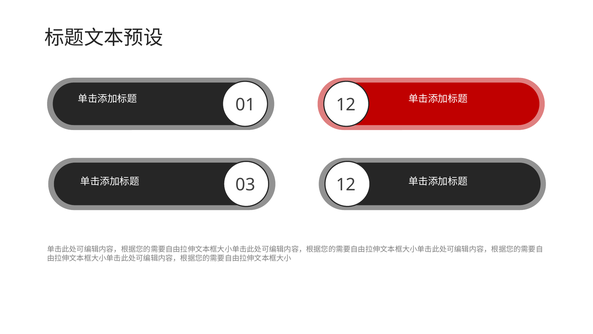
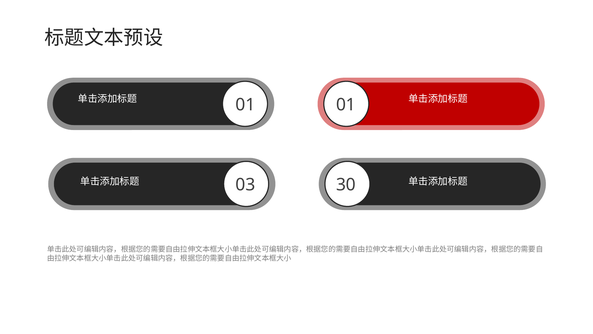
01 12: 12 -> 01
03 12: 12 -> 30
